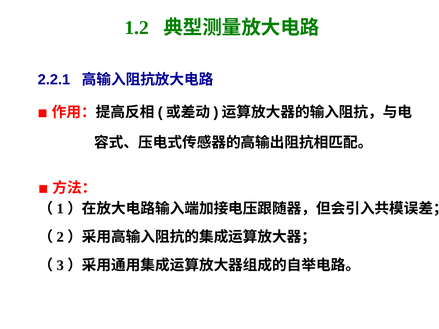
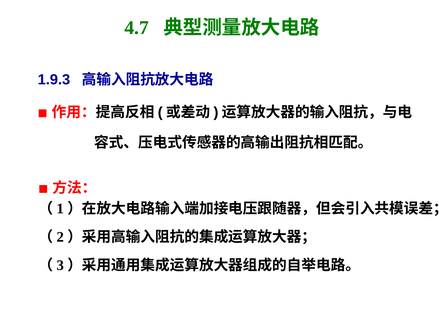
1.2: 1.2 -> 4.7
2.2.1: 2.2.1 -> 1.9.3
